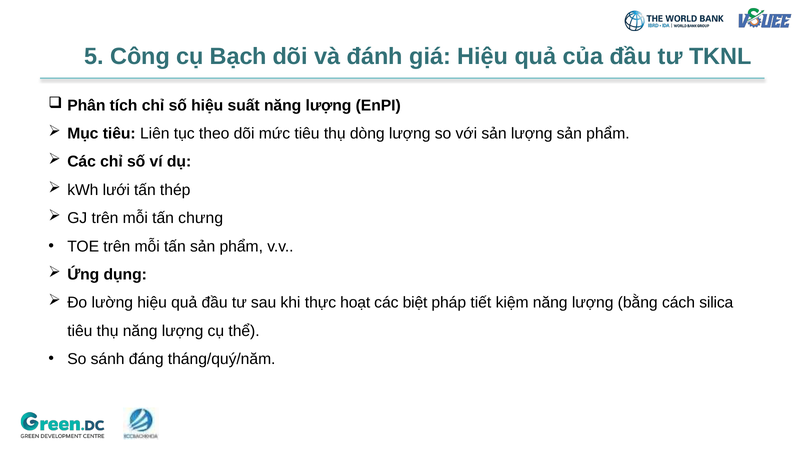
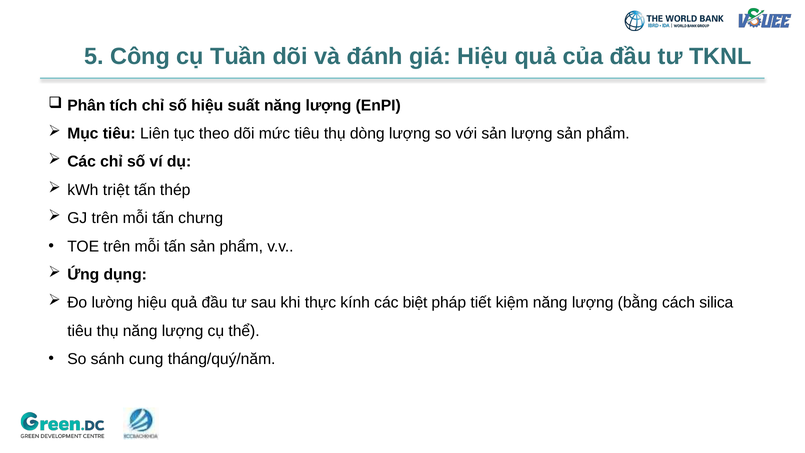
Bạch: Bạch -> Tuần
lưới: lưới -> triệt
hoạt: hoạt -> kính
đáng: đáng -> cung
